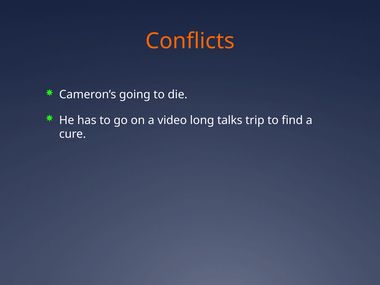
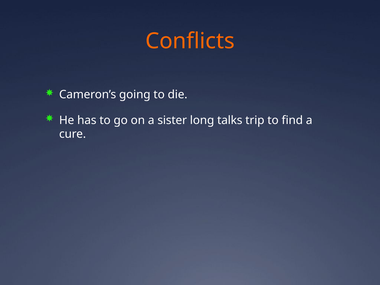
video: video -> sister
